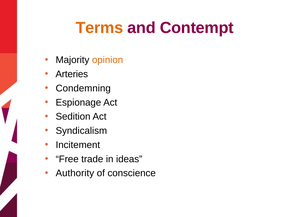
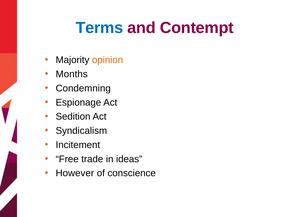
Terms colour: orange -> blue
Arteries: Arteries -> Months
Authority: Authority -> However
